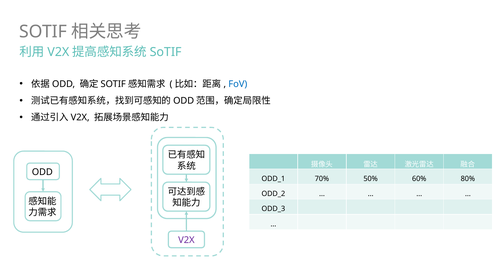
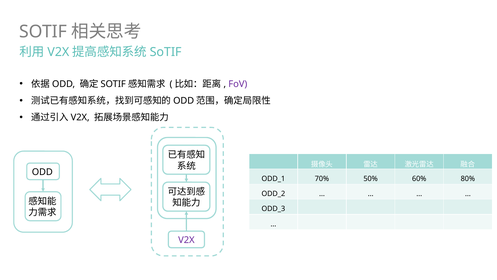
FoV colour: blue -> purple
